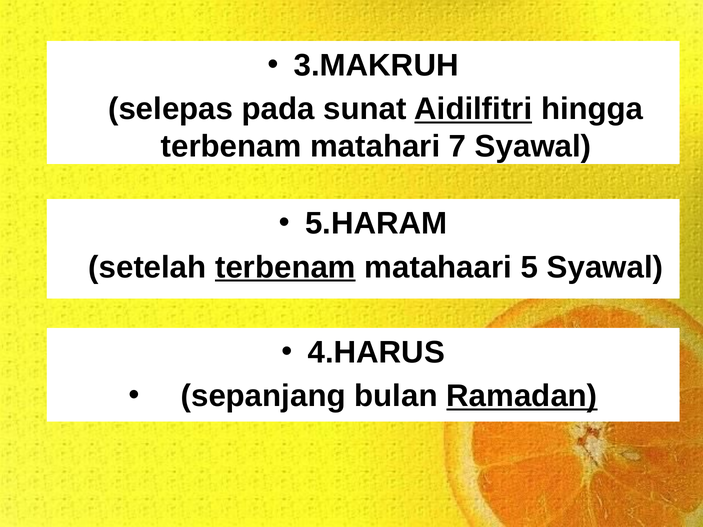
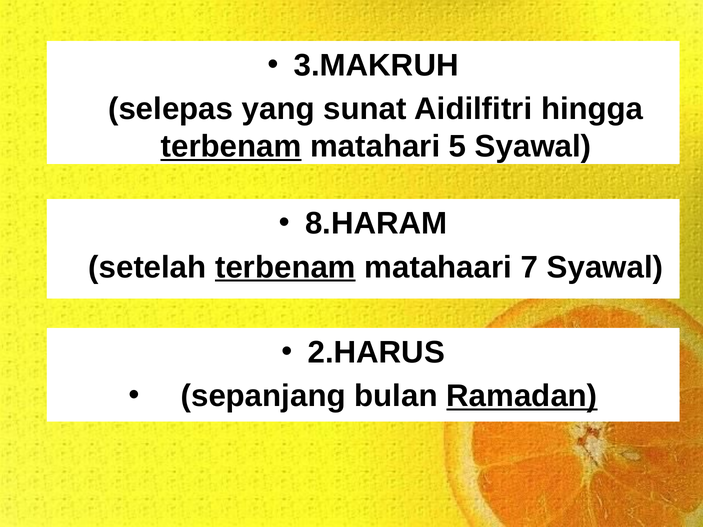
pada: pada -> yang
Aidilfitri underline: present -> none
terbenam at (231, 147) underline: none -> present
7: 7 -> 5
5.HARAM: 5.HARAM -> 8.HARAM
5: 5 -> 7
4.HARUS: 4.HARUS -> 2.HARUS
